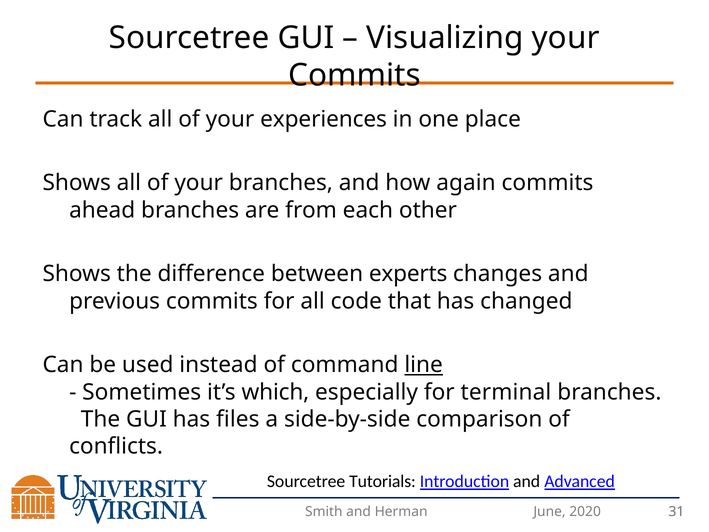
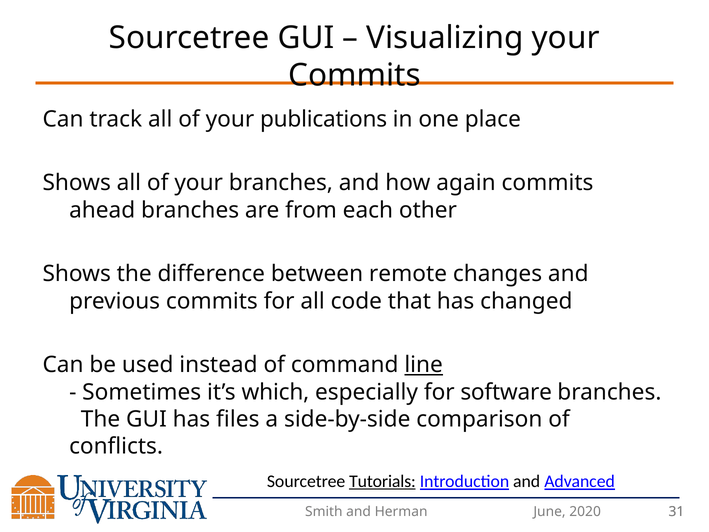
experiences: experiences -> publications
experts: experts -> remote
terminal: terminal -> software
Tutorials underline: none -> present
